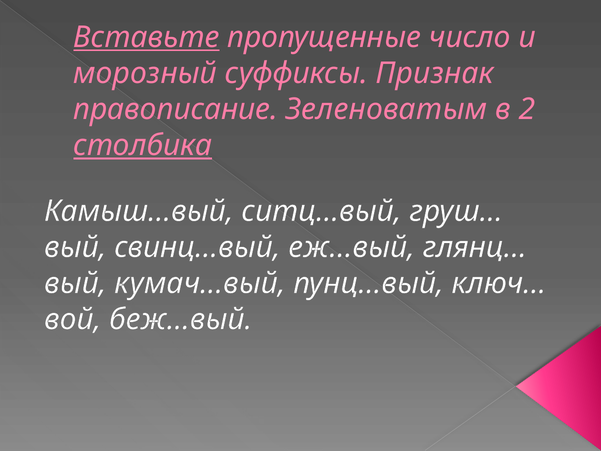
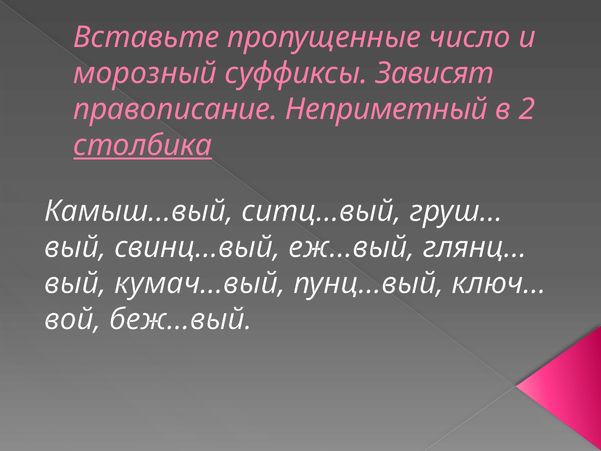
Вставьте underline: present -> none
Признак: Признак -> Зависят
Зеленоватым: Зеленоватым -> Неприметный
